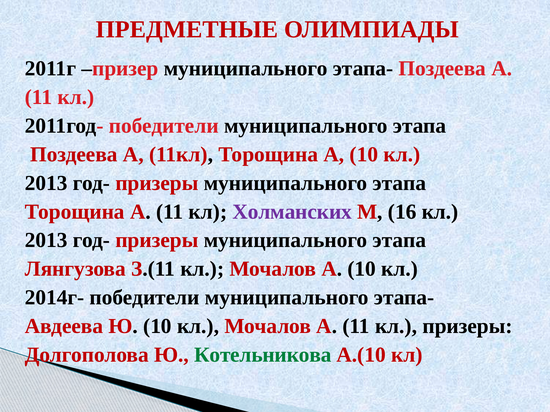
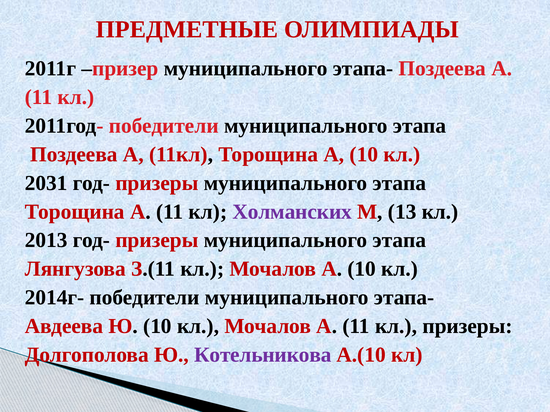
2013 at (46, 183): 2013 -> 2031
16: 16 -> 13
Котельникова colour: green -> purple
